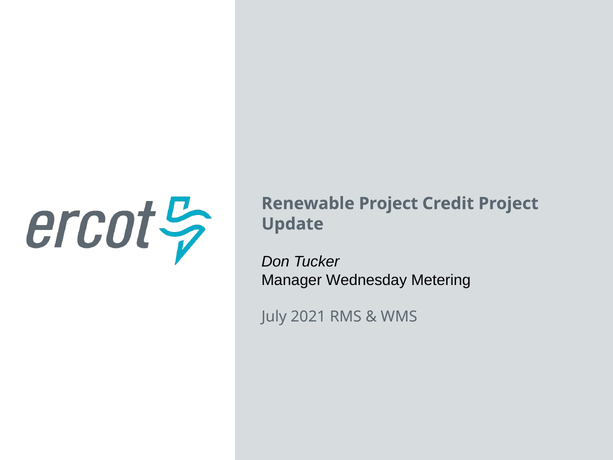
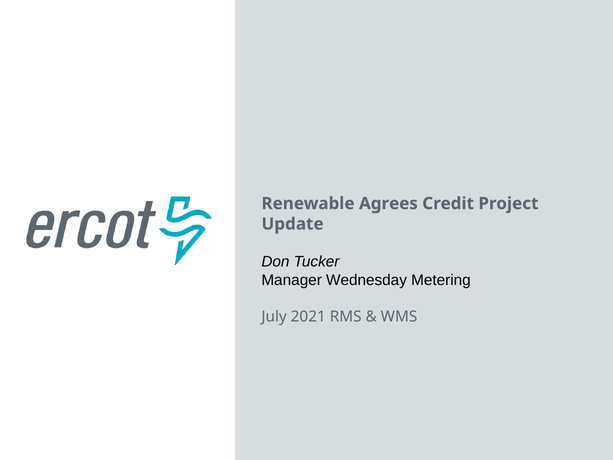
Renewable Project: Project -> Agrees
